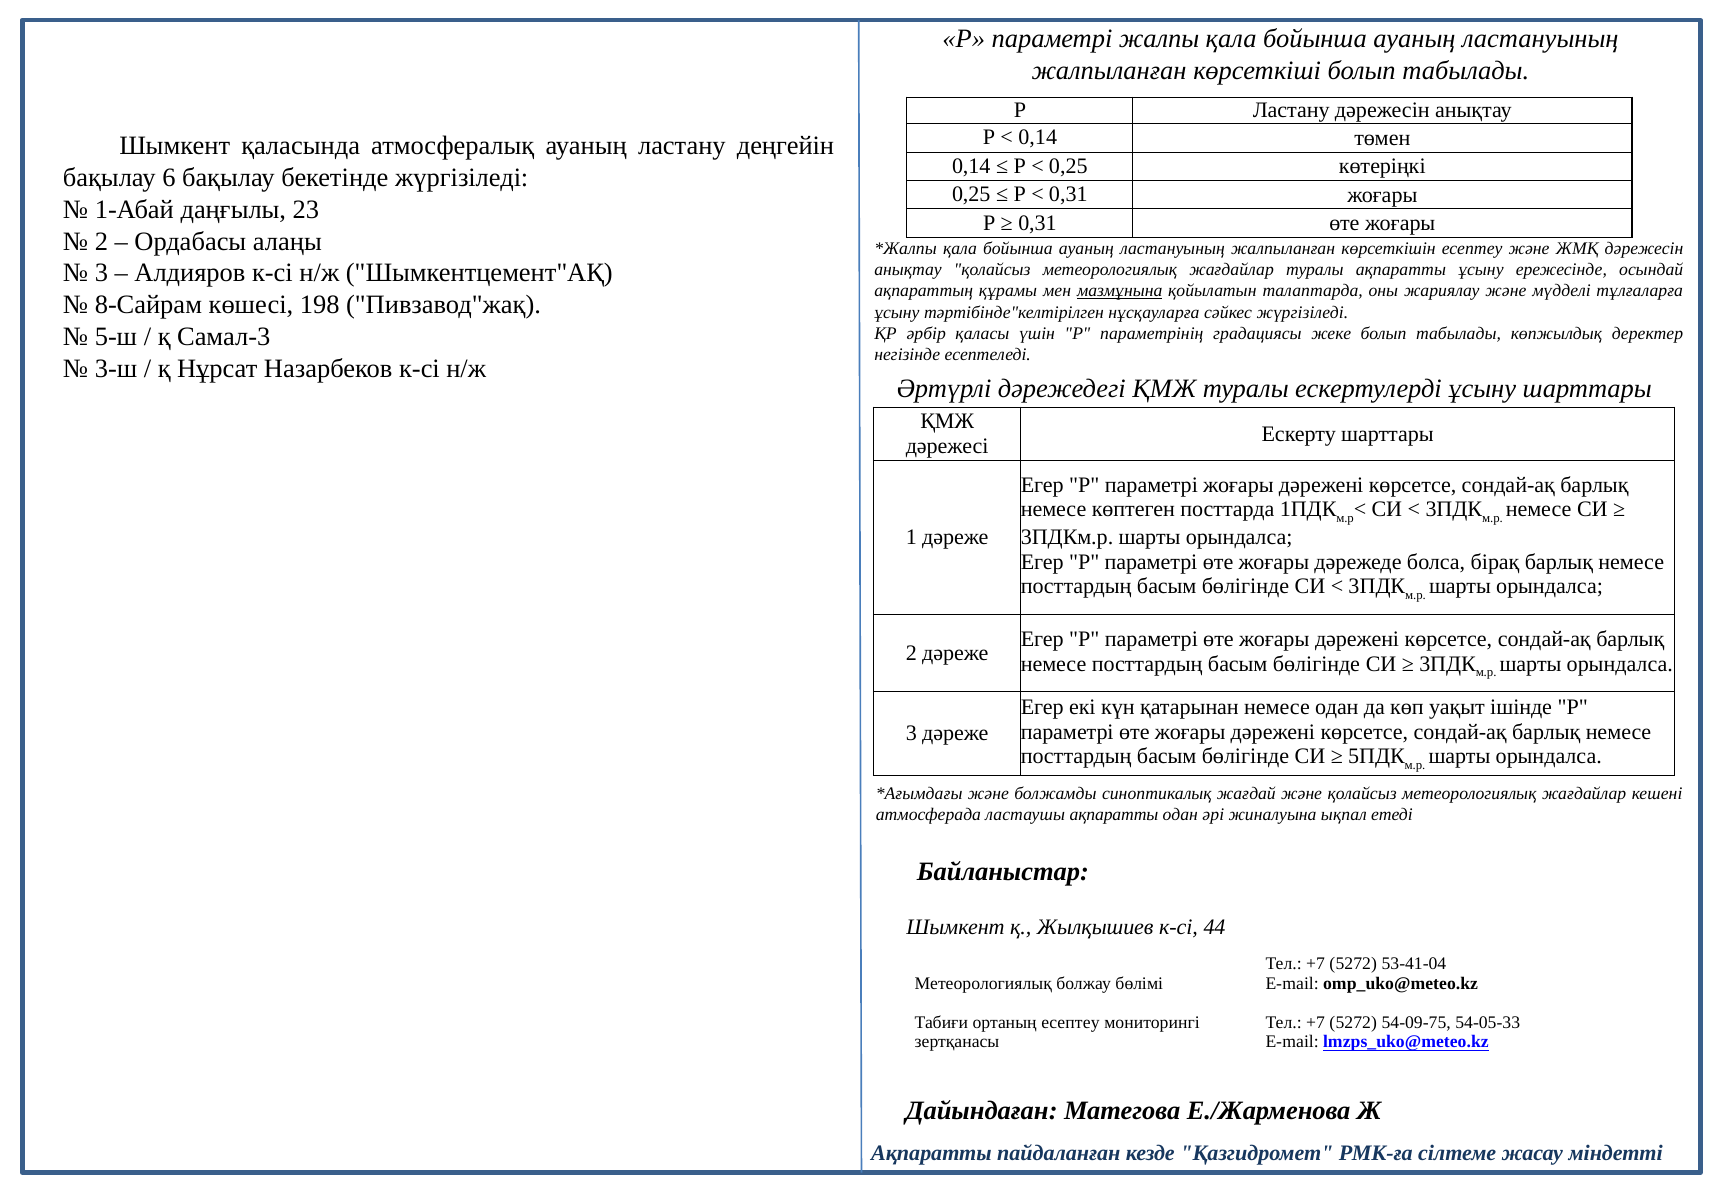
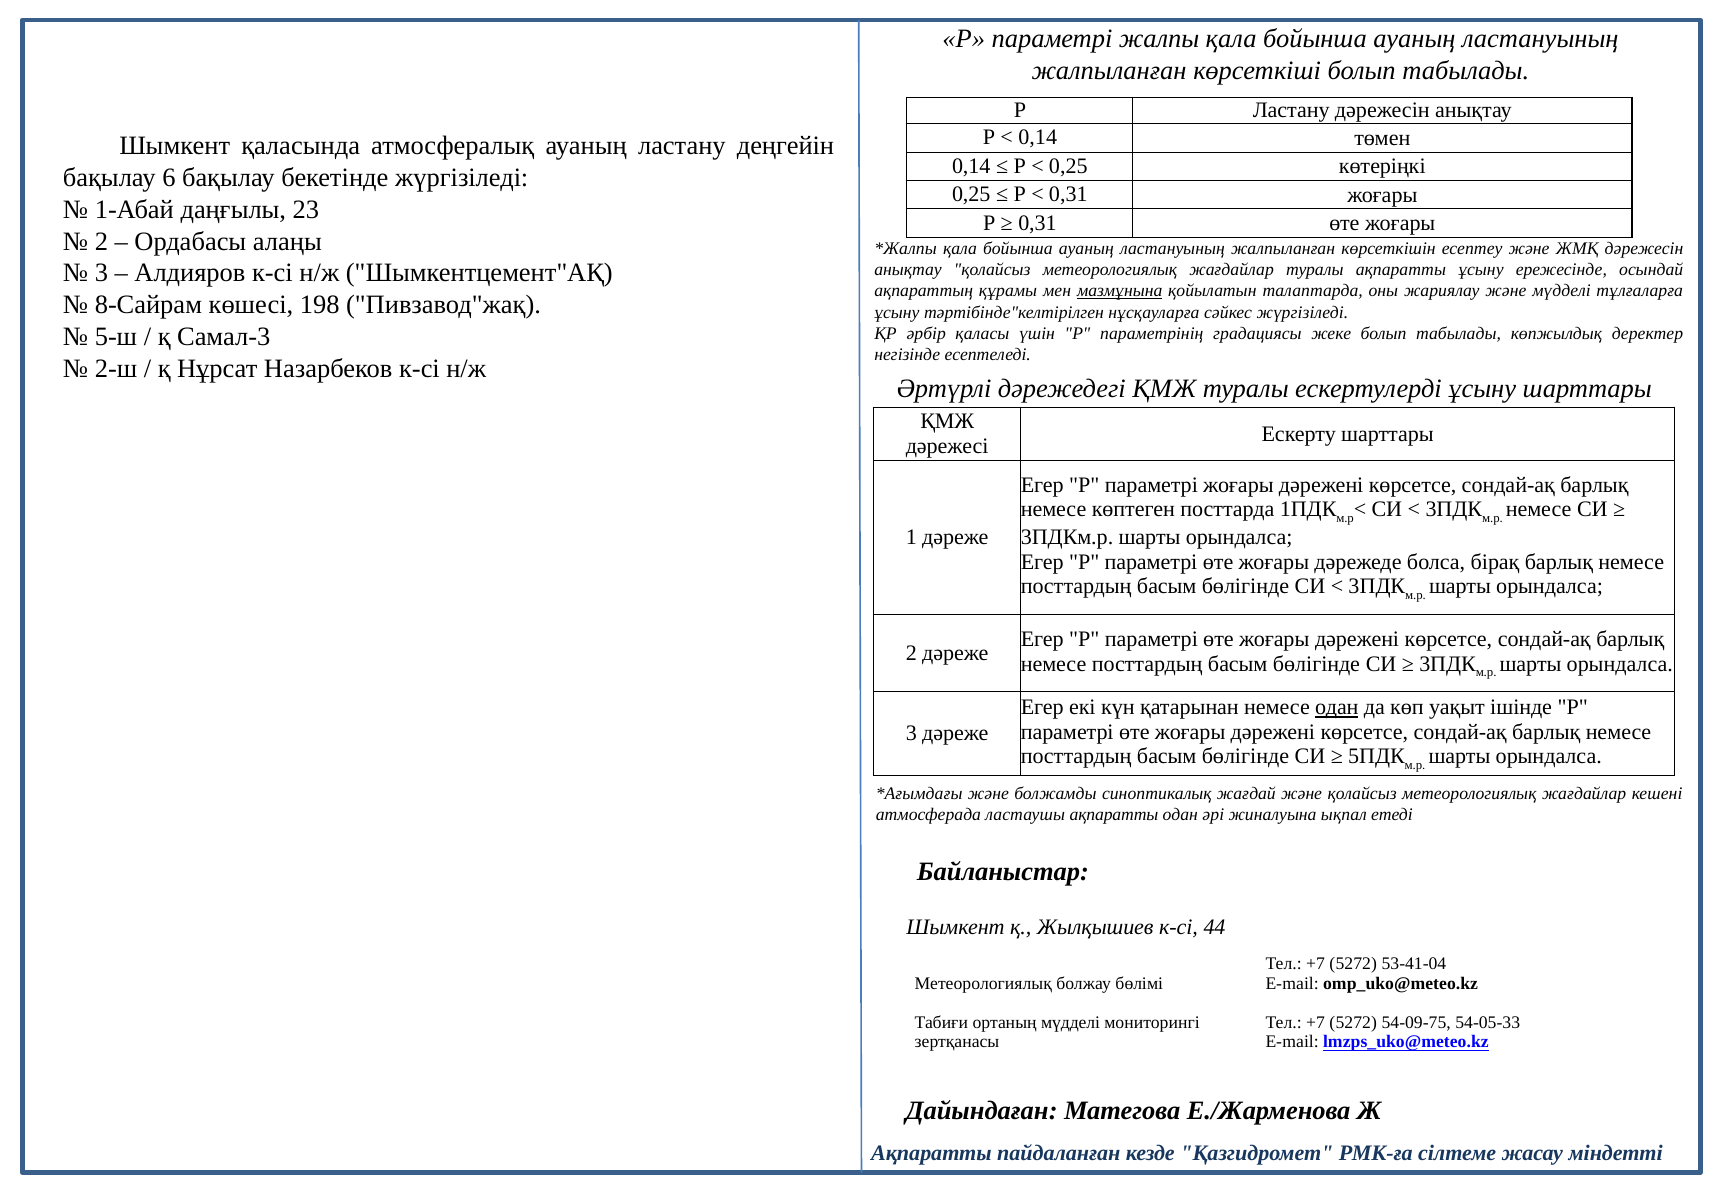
3-ш: 3-ш -> 2-ш
одан at (1337, 707) underline: none -> present
ортаның есептеу: есептеу -> мүдделі
